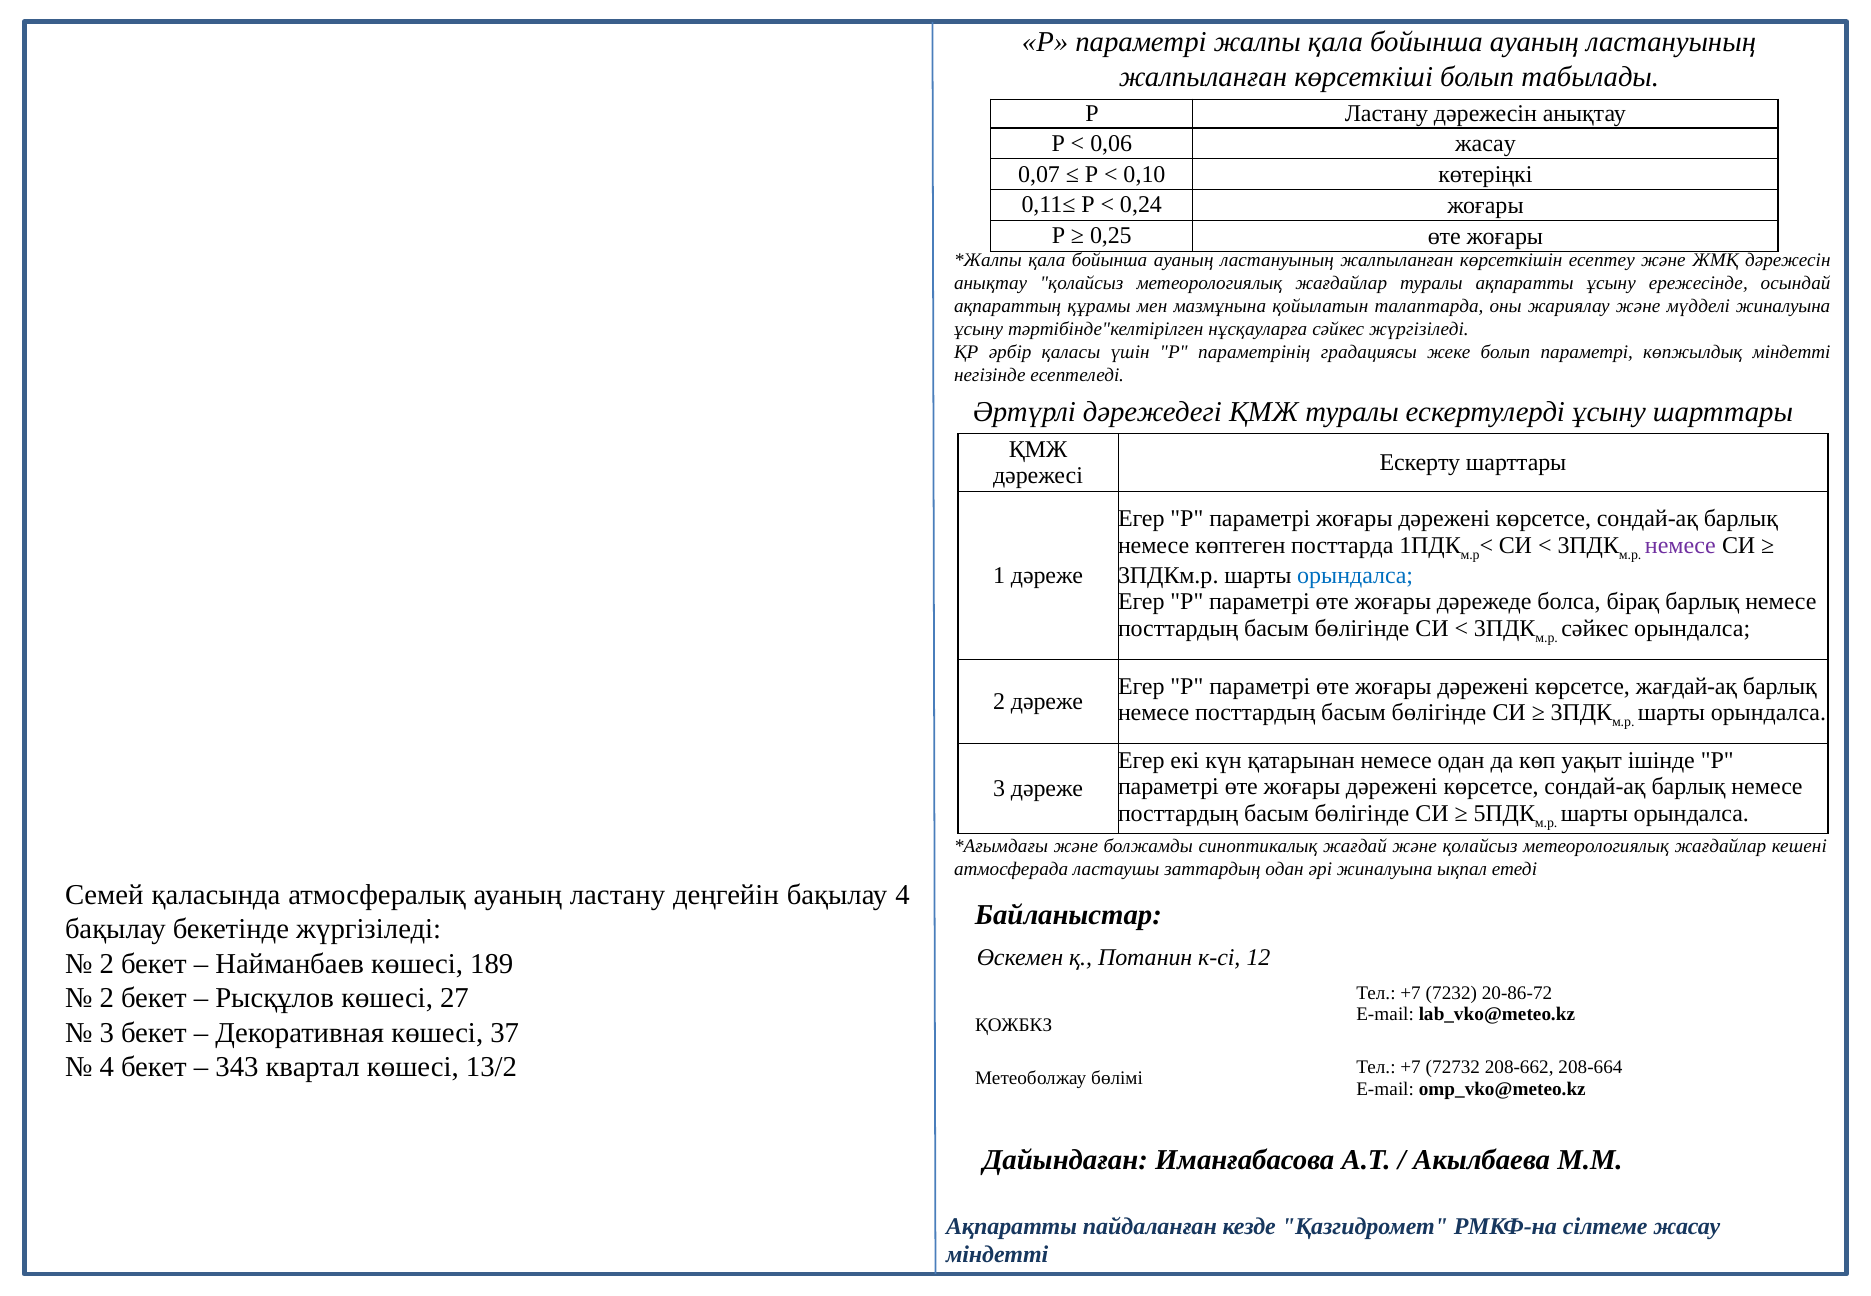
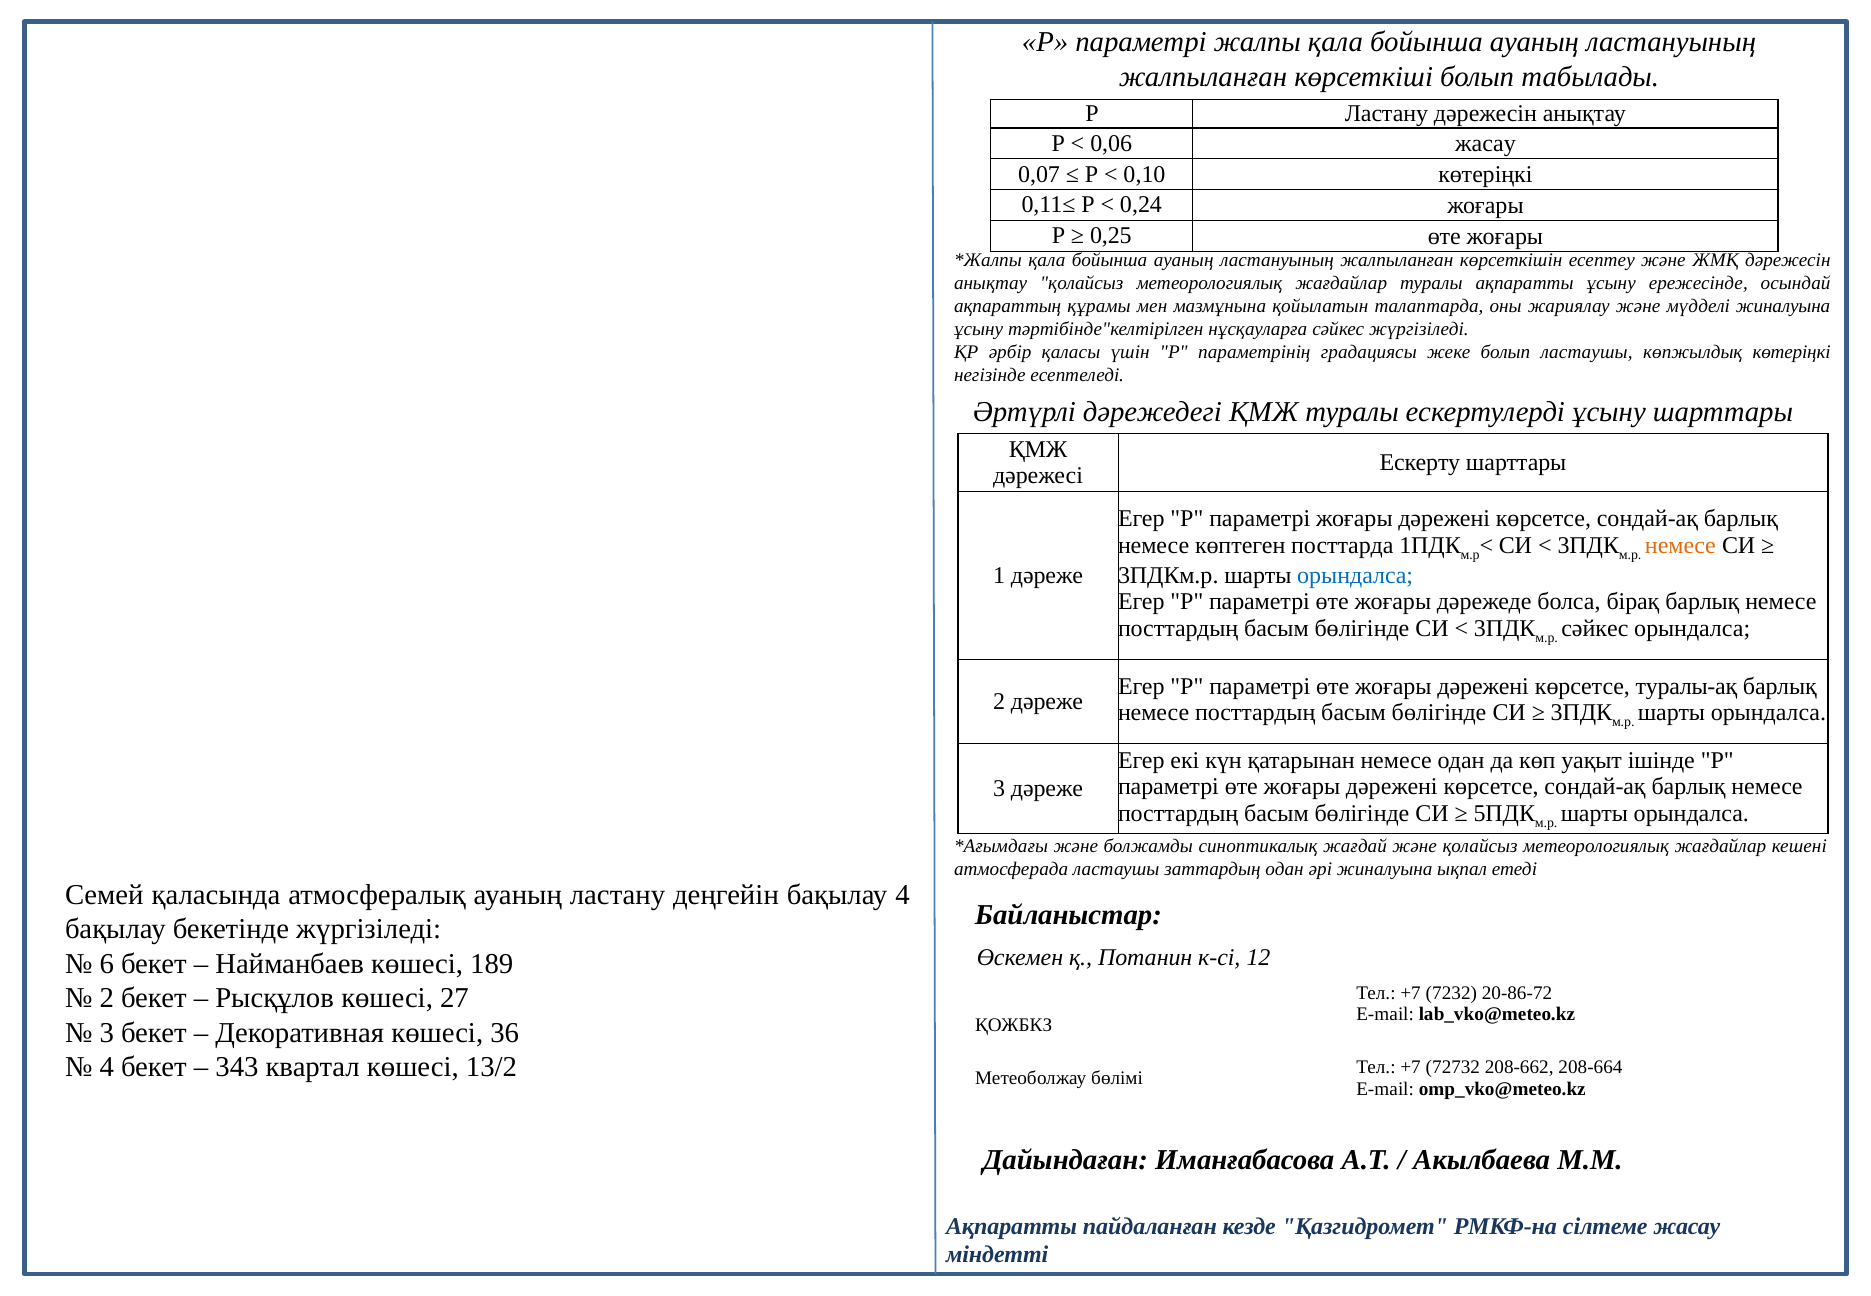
болып параметрі: параметрі -> ластаушы
көпжылдық міндетті: міндетті -> көтеріңкі
немесе at (1680, 545) colour: purple -> orange
жағдай-ақ: жағдай-ақ -> туралы-ақ
2 at (107, 963): 2 -> 6
37: 37 -> 36
